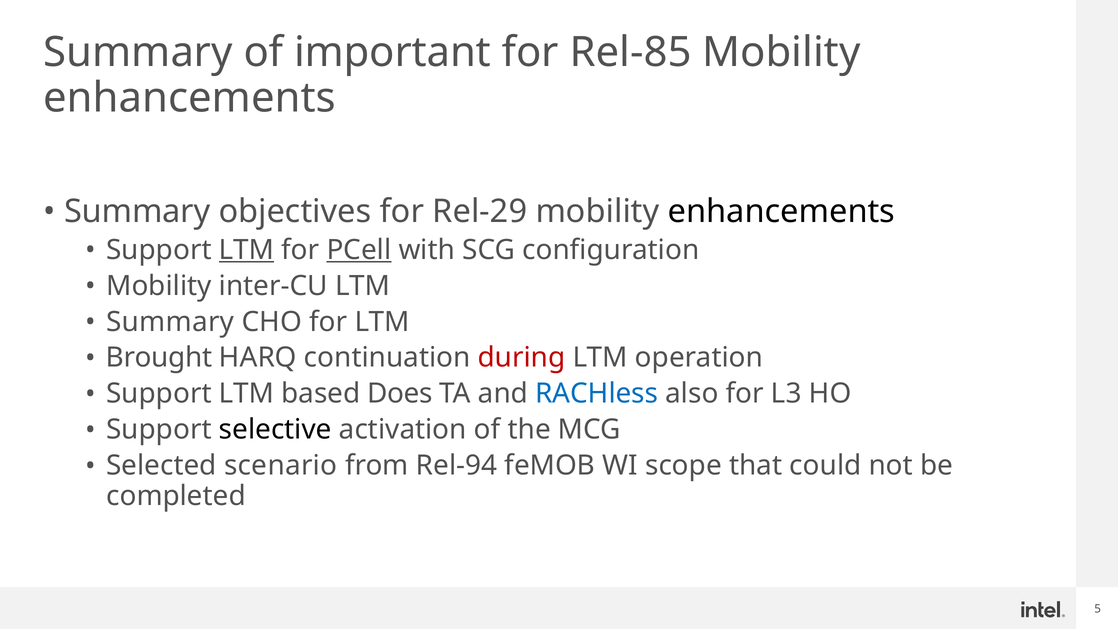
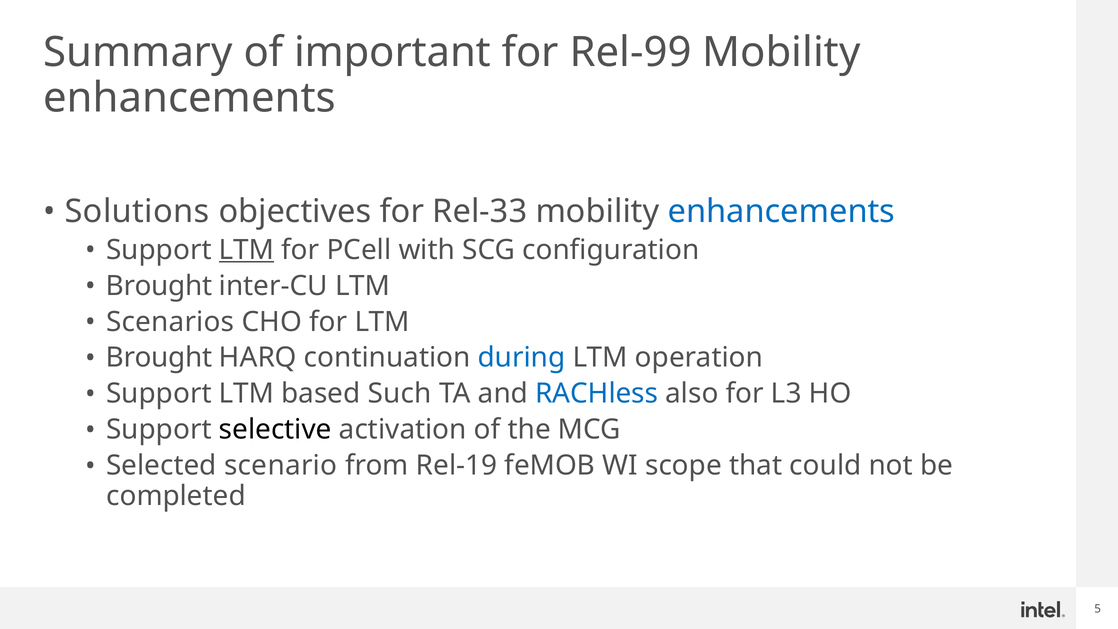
Rel-85: Rel-85 -> Rel-99
Summary at (137, 211): Summary -> Solutions
Rel-29: Rel-29 -> Rel-33
enhancements at (781, 211) colour: black -> blue
PCell underline: present -> none
Mobility at (159, 286): Mobility -> Brought
Summary at (170, 322): Summary -> Scenarios
during colour: red -> blue
Does: Does -> Such
Rel-94: Rel-94 -> Rel-19
